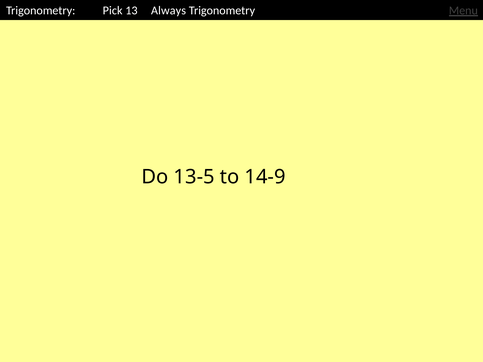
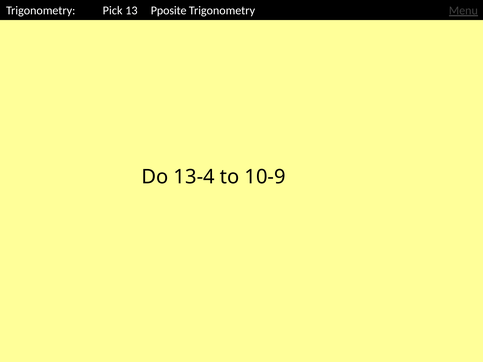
Always: Always -> Pposite
13-5: 13-5 -> 13-4
14-9: 14-9 -> 10-9
